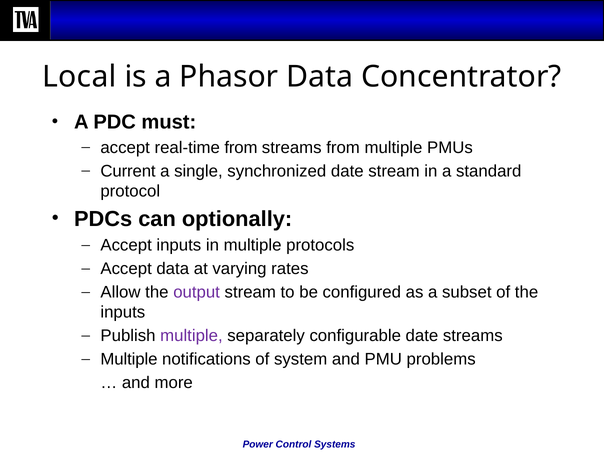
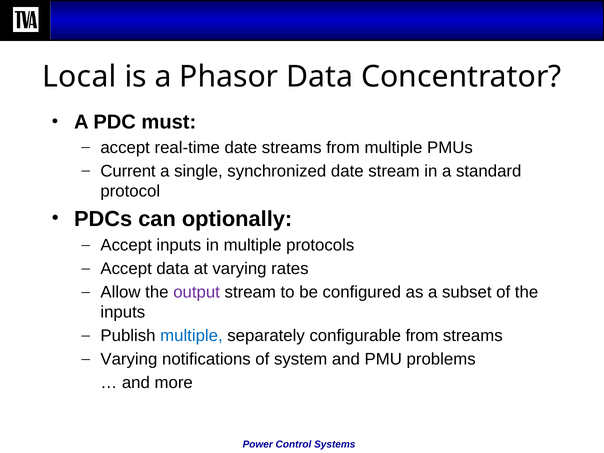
real-time from: from -> date
multiple at (191, 336) colour: purple -> blue
configurable date: date -> from
Multiple at (129, 359): Multiple -> Varying
